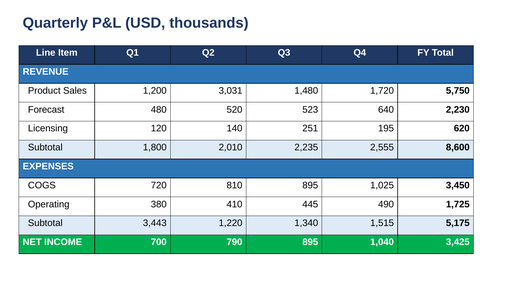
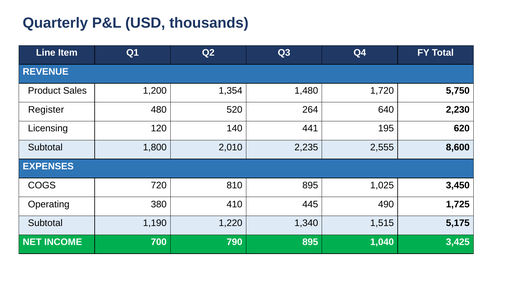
3,031: 3,031 -> 1,354
Forecast: Forecast -> Register
523: 523 -> 264
251: 251 -> 441
3,443: 3,443 -> 1,190
